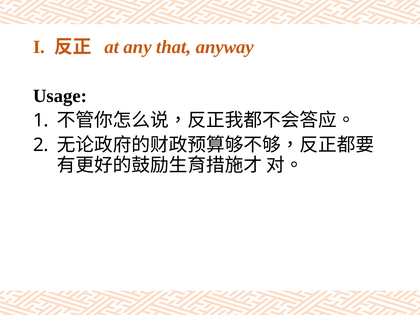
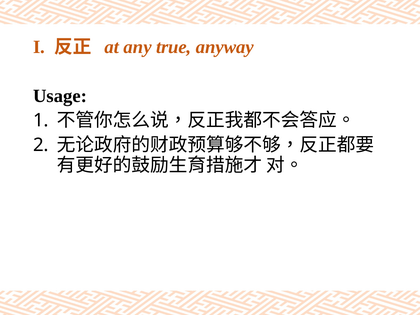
that: that -> true
